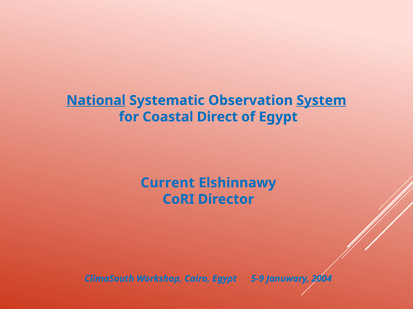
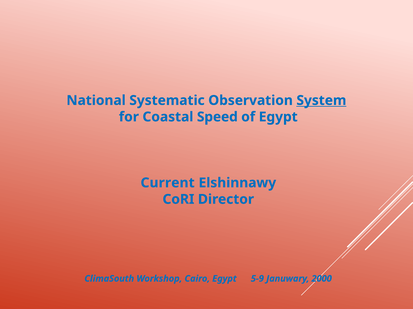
National underline: present -> none
Direct: Direct -> Speed
2004: 2004 -> 2000
